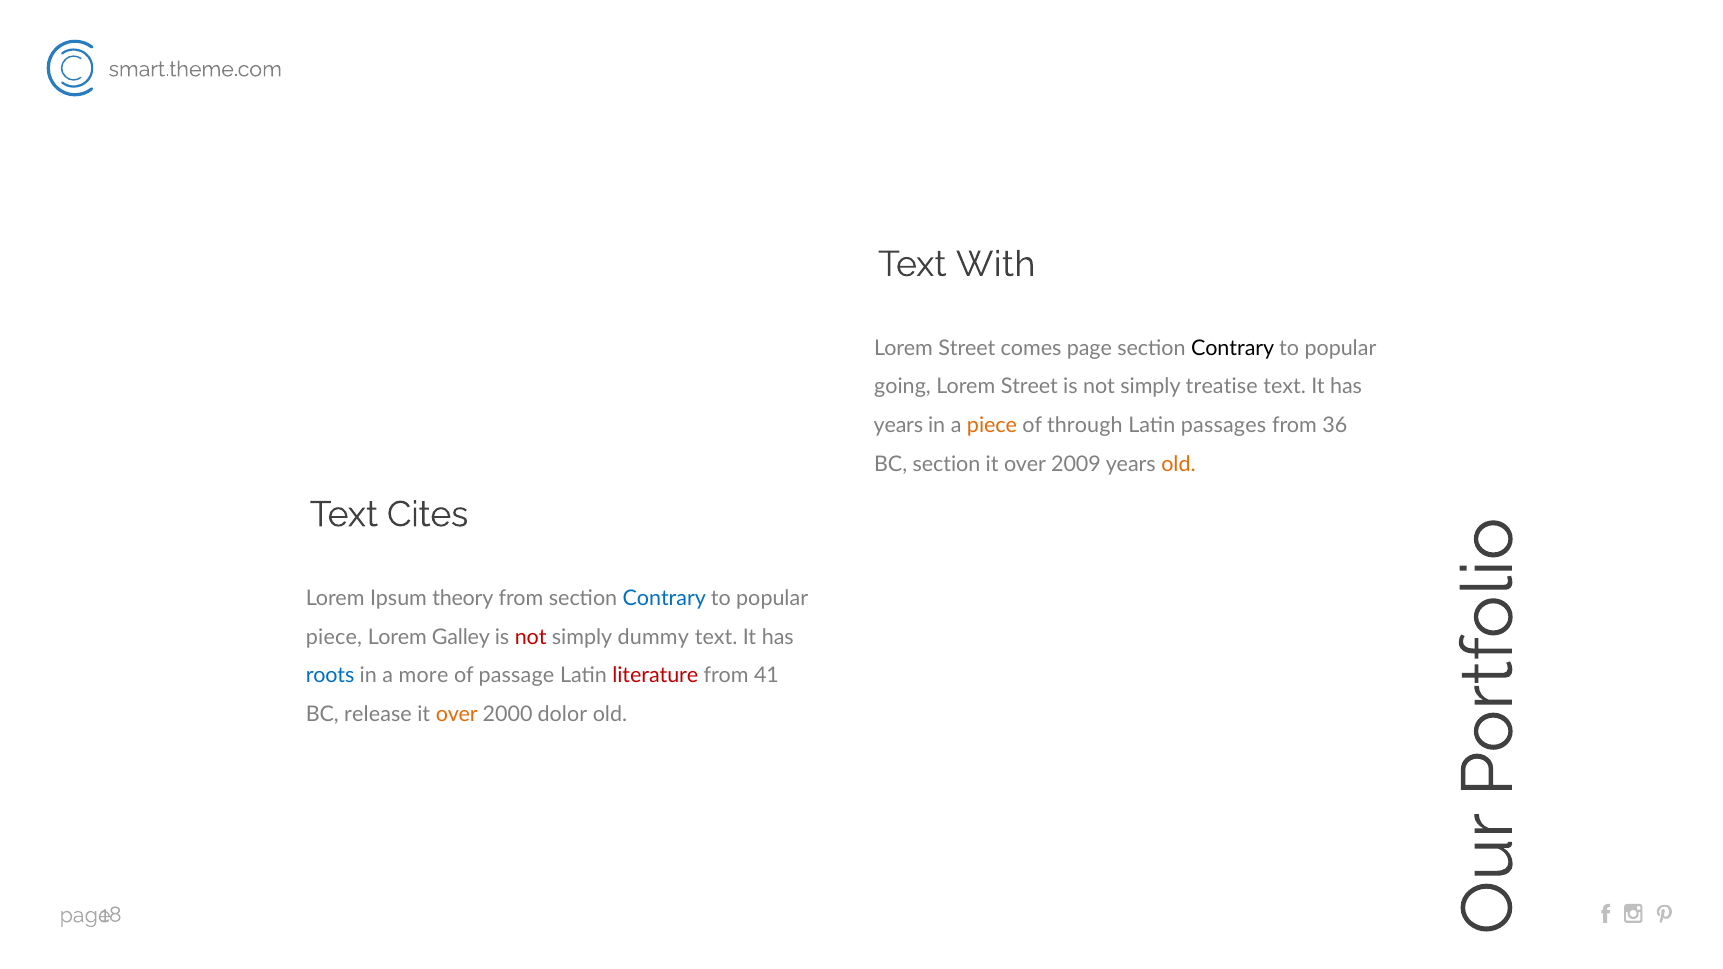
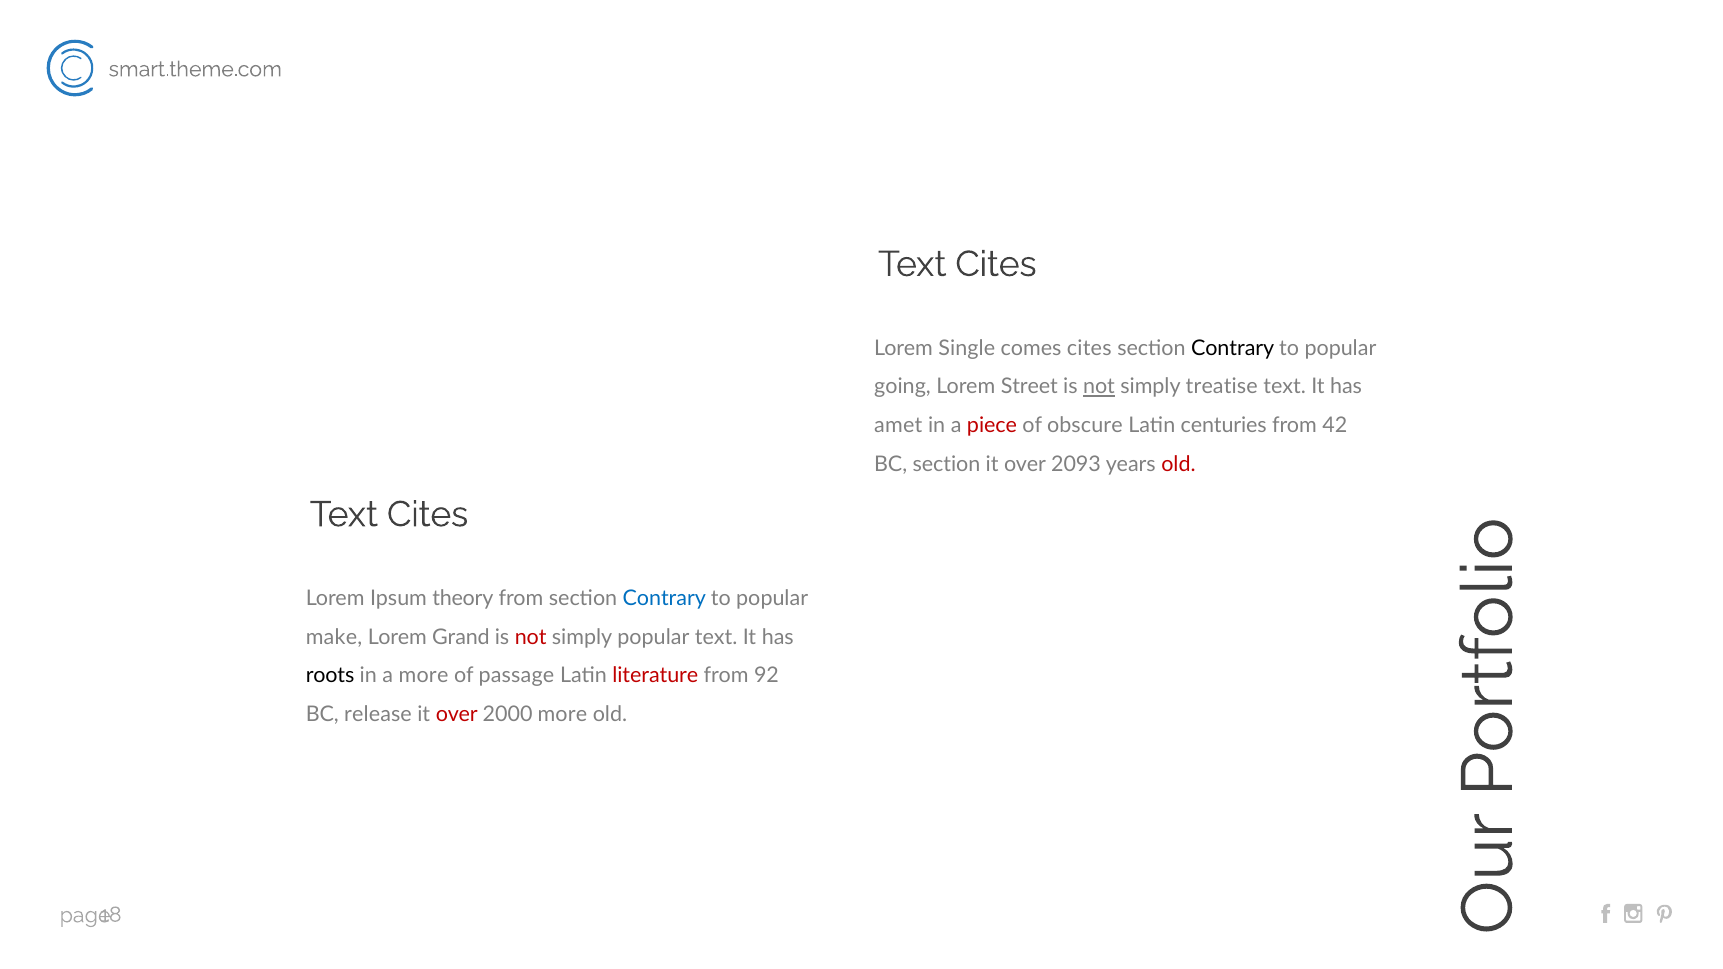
With at (996, 264): With -> Cites
Street at (967, 348): Street -> Single
comes page: page -> cites
not at (1099, 387) underline: none -> present
years at (898, 426): years -> amet
piece at (992, 426) colour: orange -> red
through: through -> obscure
passages: passages -> centuries
36: 36 -> 42
2009: 2009 -> 2093
old at (1178, 464) colour: orange -> red
piece at (334, 637): piece -> make
Galley: Galley -> Grand
simply dummy: dummy -> popular
roots colour: blue -> black
41: 41 -> 92
over at (457, 715) colour: orange -> red
2000 dolor: dolor -> more
